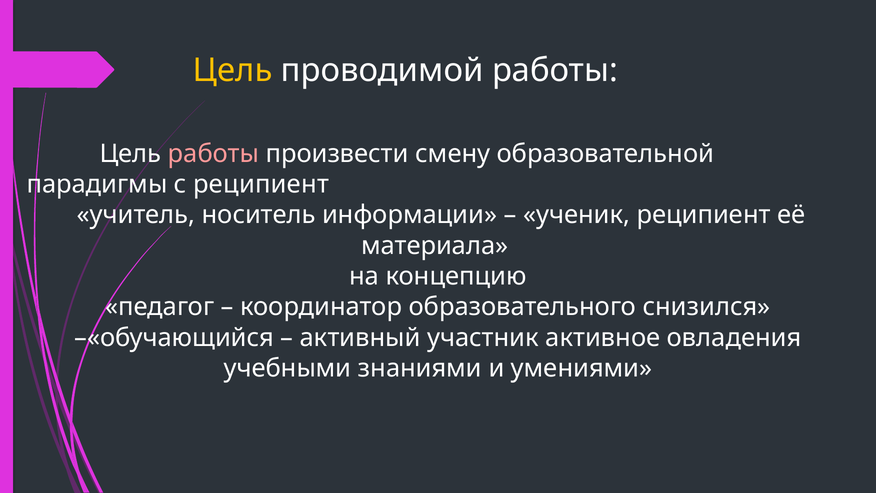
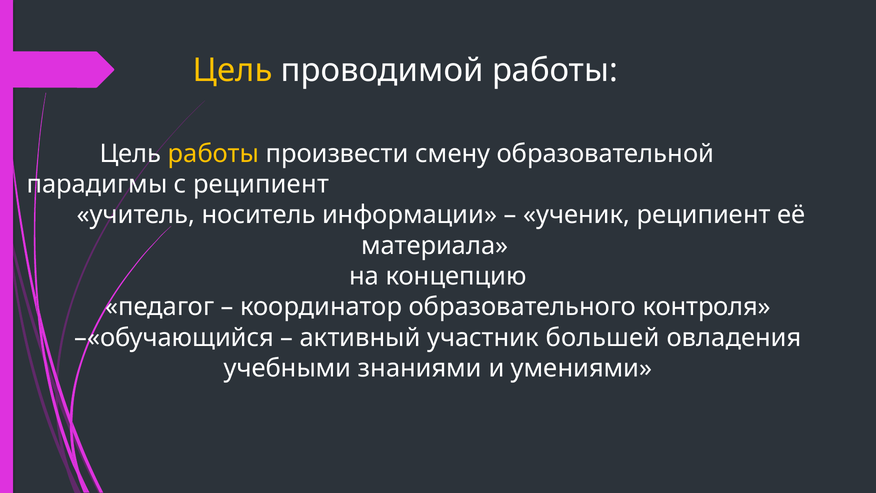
работы at (213, 154) colour: pink -> yellow
снизился: снизился -> контроля
активное: активное -> большей
